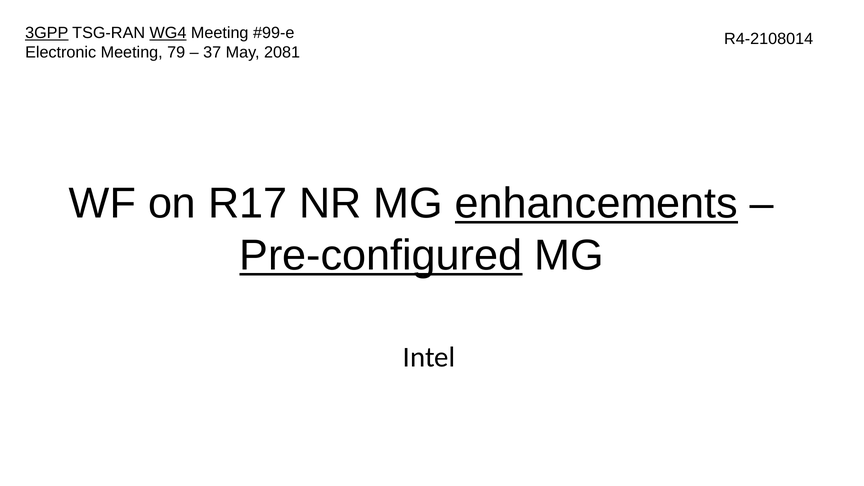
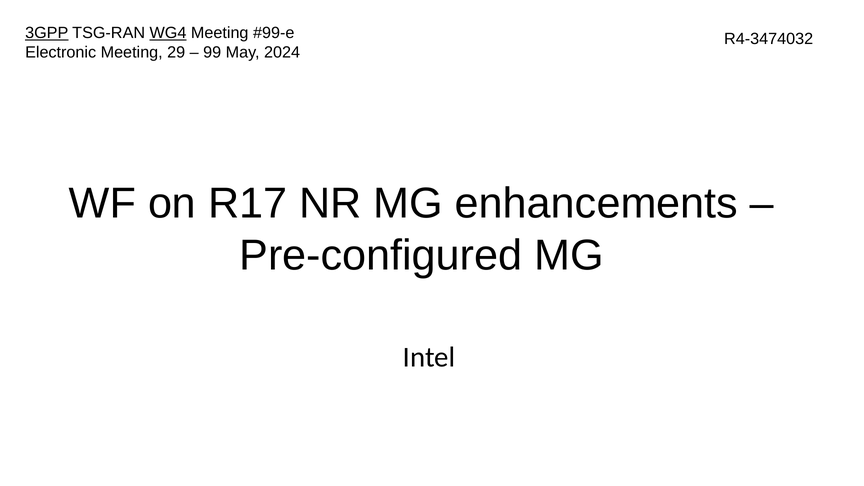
R4-2108014: R4-2108014 -> R4-3474032
79: 79 -> 29
37: 37 -> 99
2081: 2081 -> 2024
enhancements underline: present -> none
Pre-configured underline: present -> none
